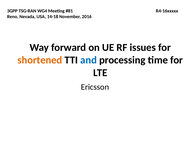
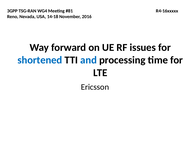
shortened colour: orange -> blue
